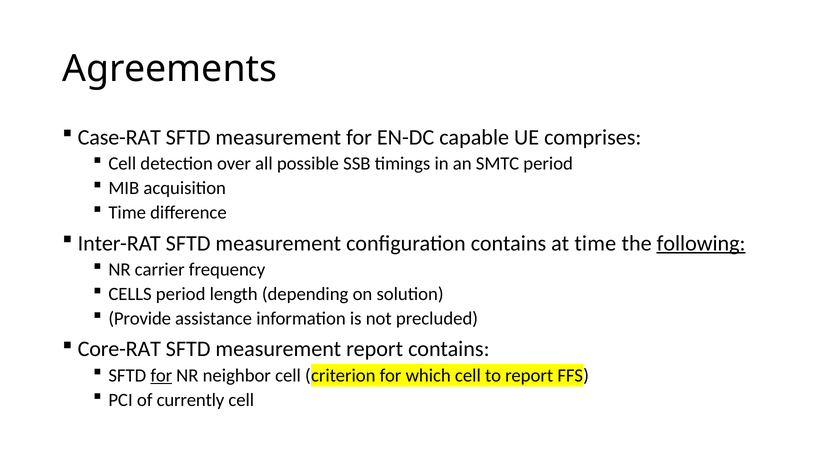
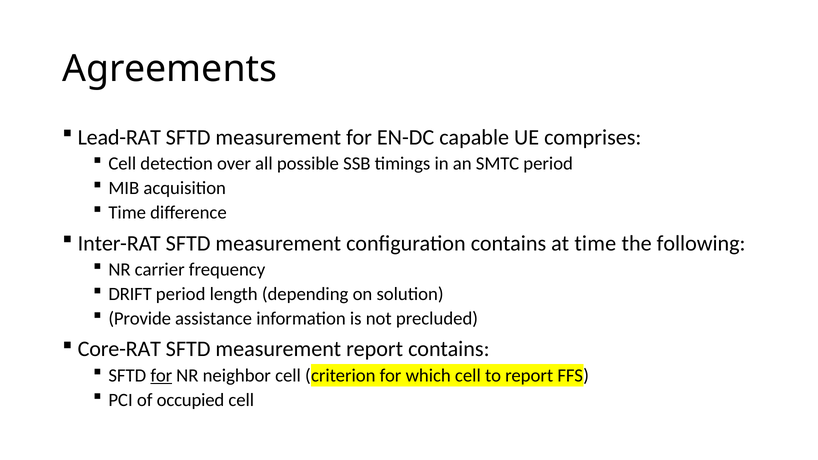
Case-RAT: Case-RAT -> Lead-RAT
following underline: present -> none
CELLS: CELLS -> DRIFT
currently: currently -> occupied
